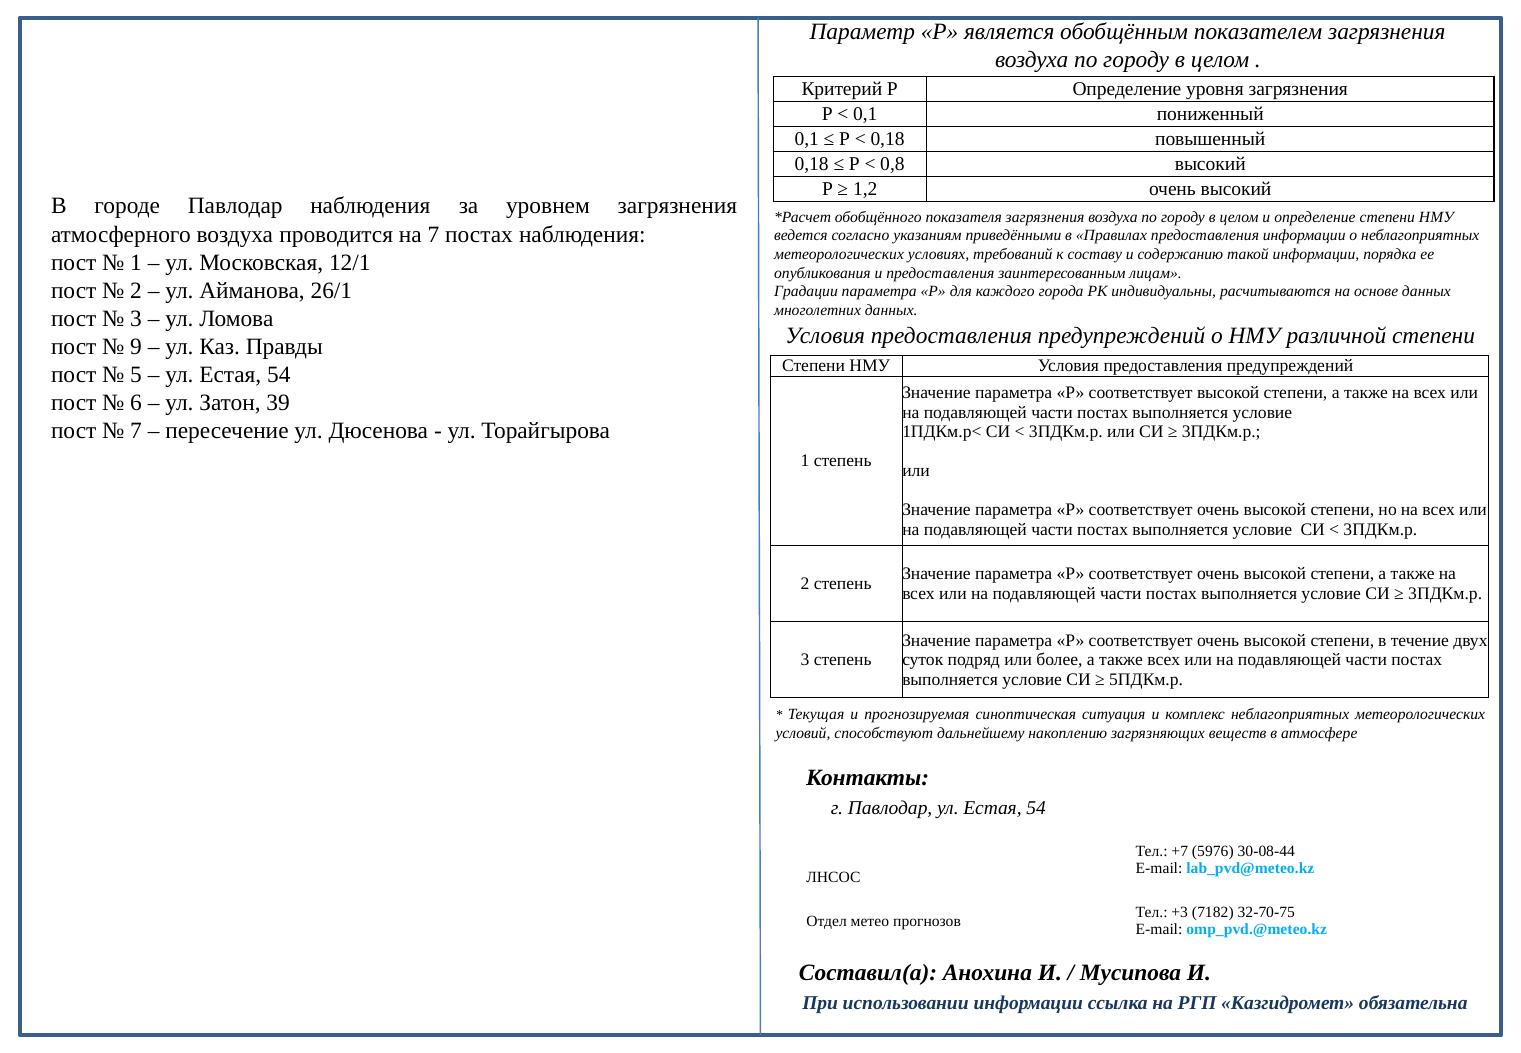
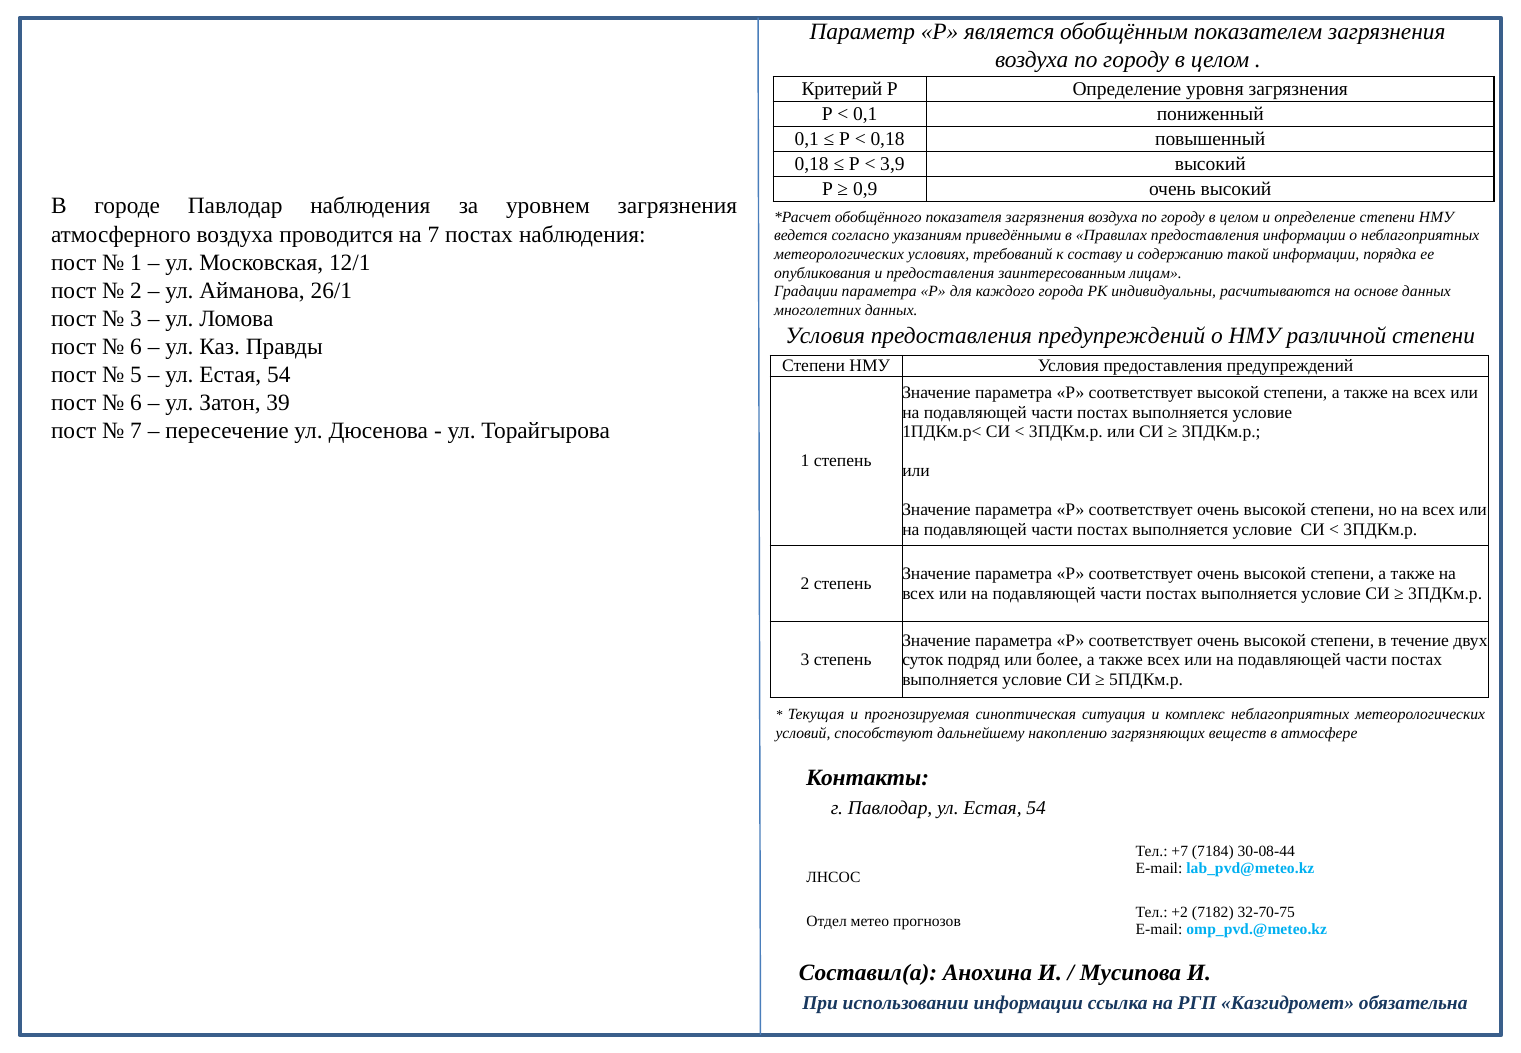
0,8: 0,8 -> 3,9
1,2: 1,2 -> 0,9
9 at (136, 347): 9 -> 6
5976: 5976 -> 7184
+3: +3 -> +2
